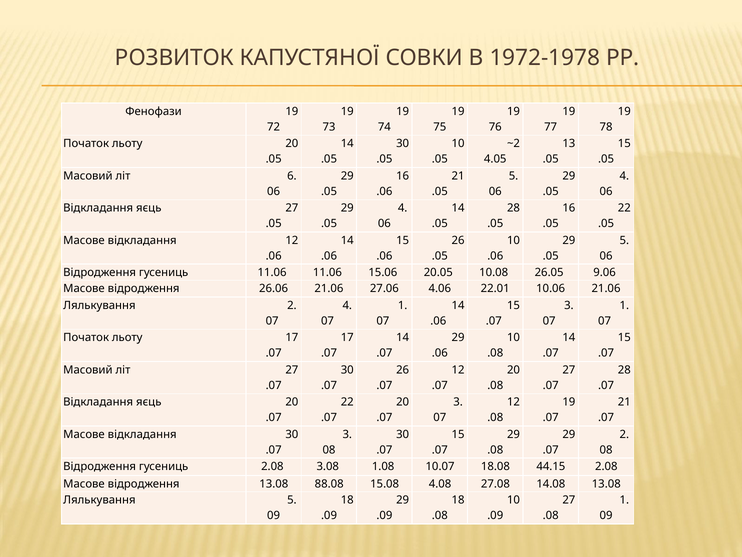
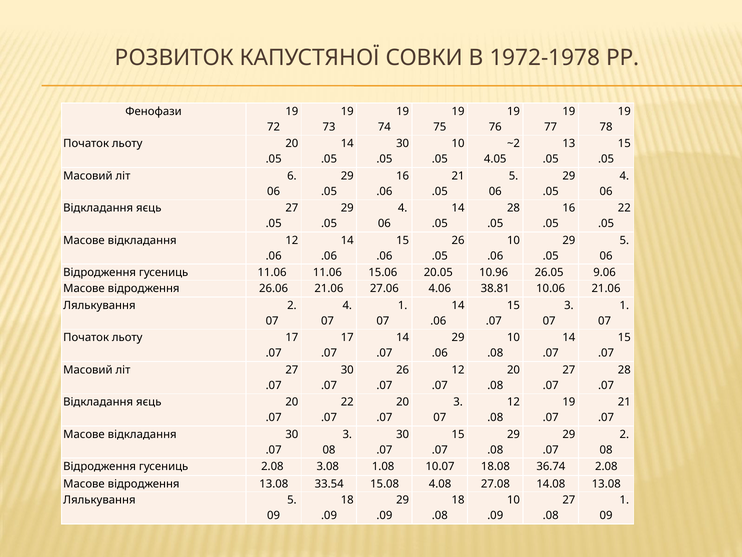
10.08: 10.08 -> 10.96
22.01: 22.01 -> 38.81
44.15: 44.15 -> 36.74
88.08: 88.08 -> 33.54
